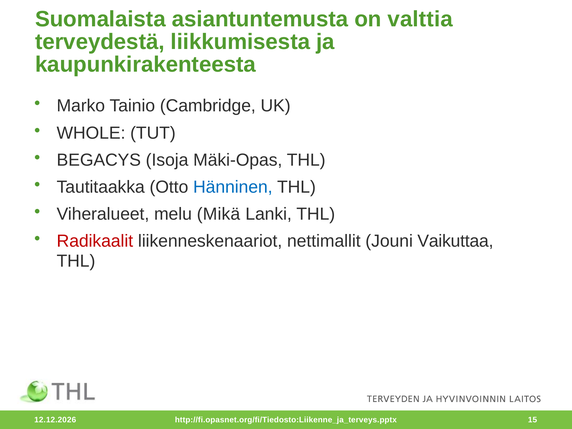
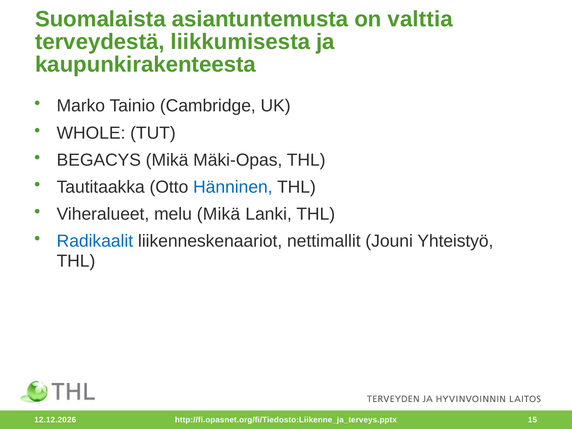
BEGACYS Isoja: Isoja -> Mikä
Radikaalit colour: red -> blue
Vaikuttaa: Vaikuttaa -> Yhteistyö
